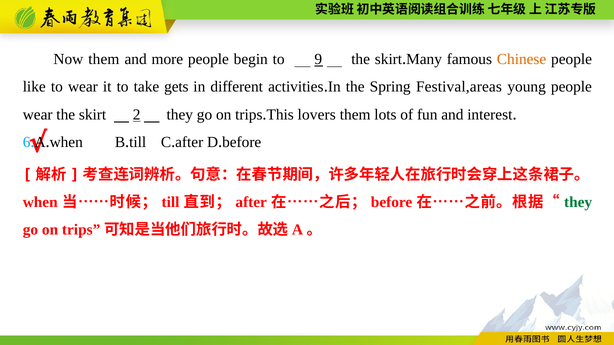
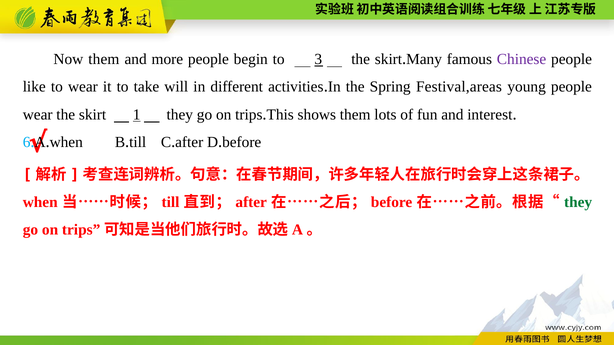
9: 9 -> 3
Chinese colour: orange -> purple
gets: gets -> will
2: 2 -> 1
lovers: lovers -> shows
